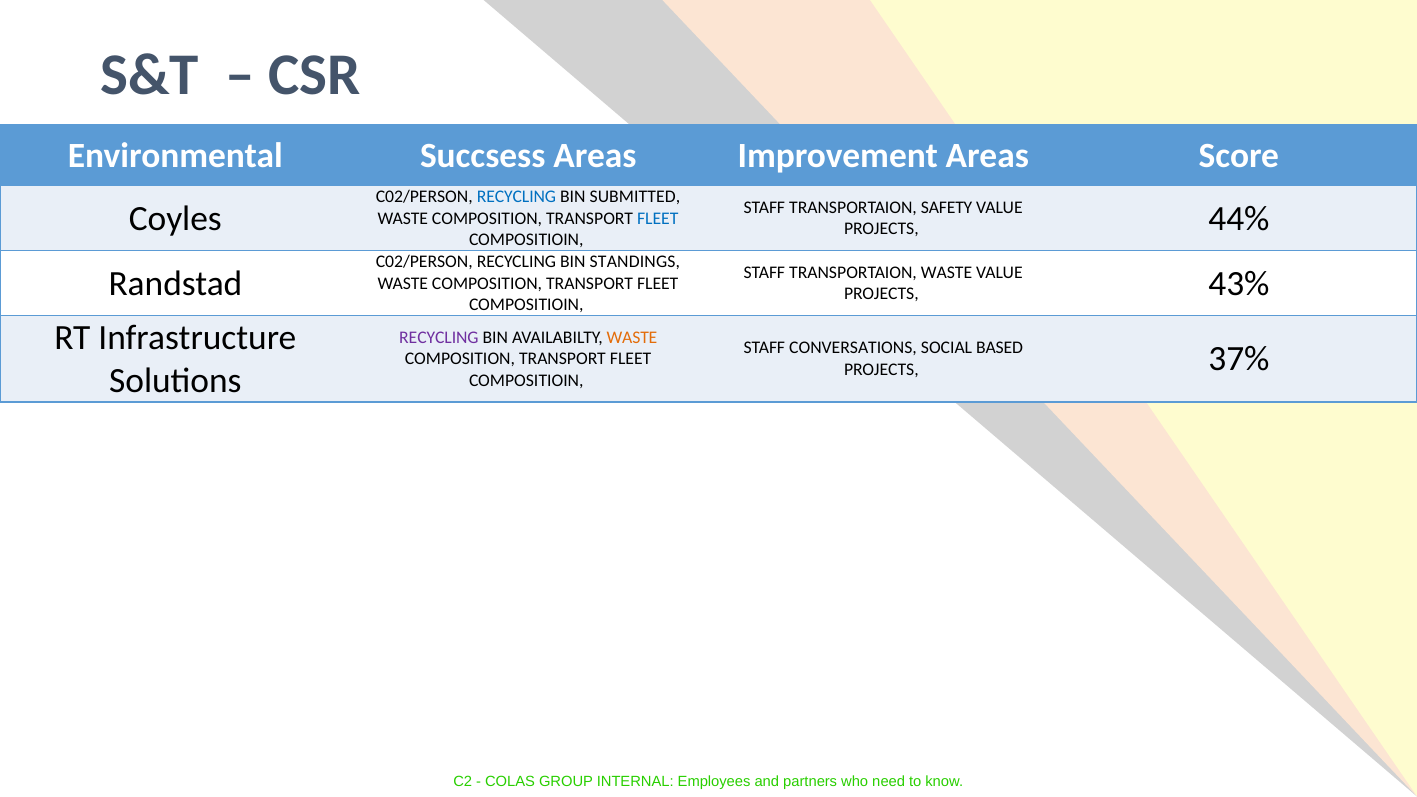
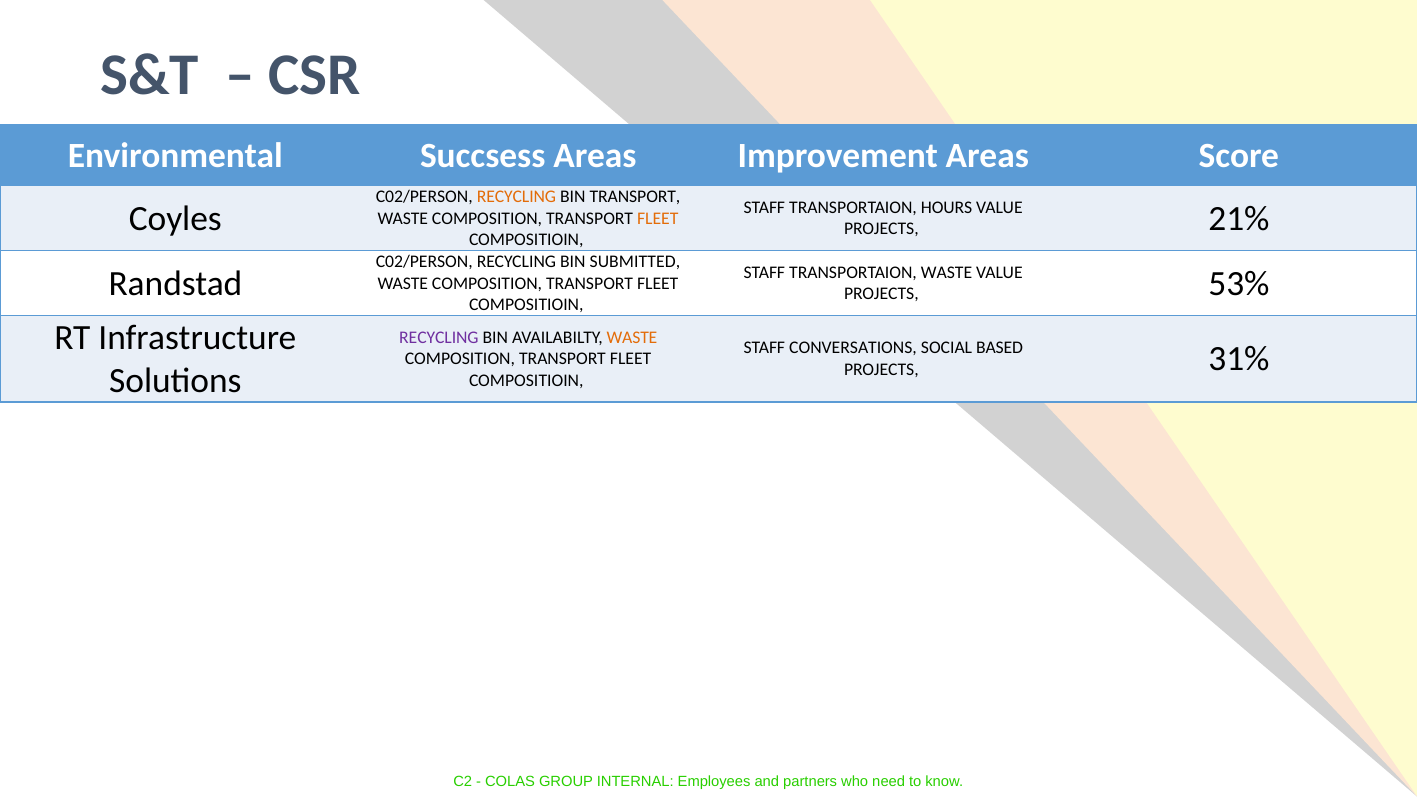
RECYCLING at (516, 197) colour: blue -> orange
BIN SUBMITTED: SUBMITTED -> TRANSPORT
SAFETY: SAFETY -> HOURS
FLEET at (658, 218) colour: blue -> orange
44%: 44% -> 21%
STANDINGS: STANDINGS -> SUBMITTED
43%: 43% -> 53%
37%: 37% -> 31%
